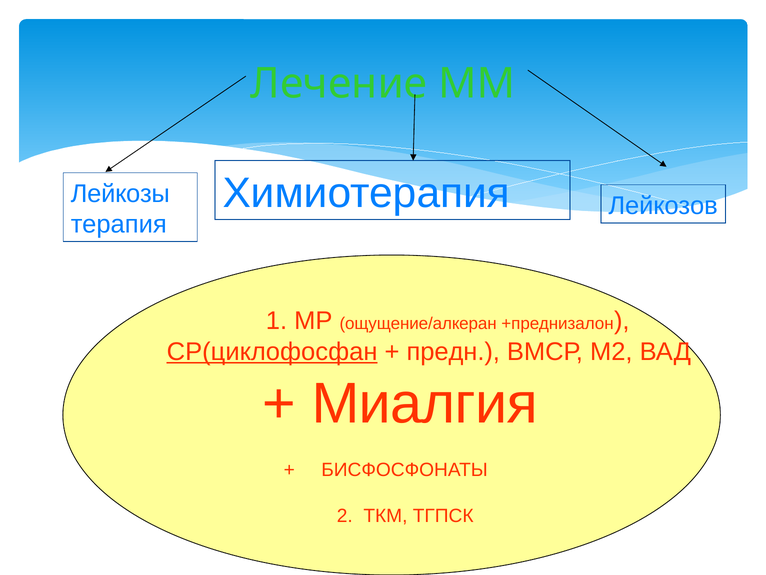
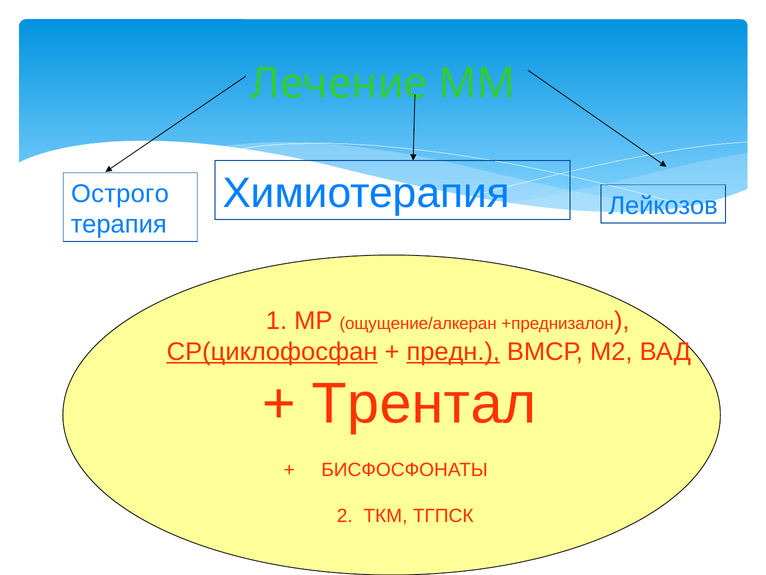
Лейкозы: Лейкозы -> Острого
предн underline: none -> present
Миалгия: Миалгия -> Трентал
